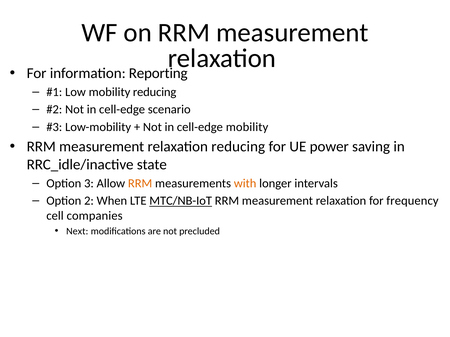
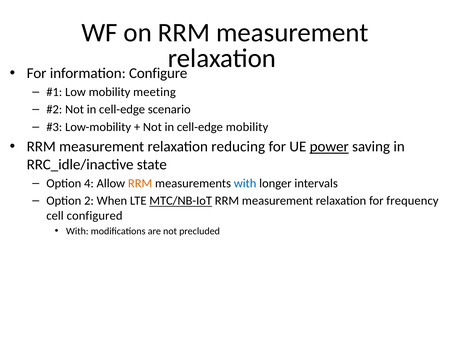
Reporting: Reporting -> Configure
mobility reducing: reducing -> meeting
power underline: none -> present
3: 3 -> 4
with at (245, 184) colour: orange -> blue
companies: companies -> configured
Next at (77, 232): Next -> With
